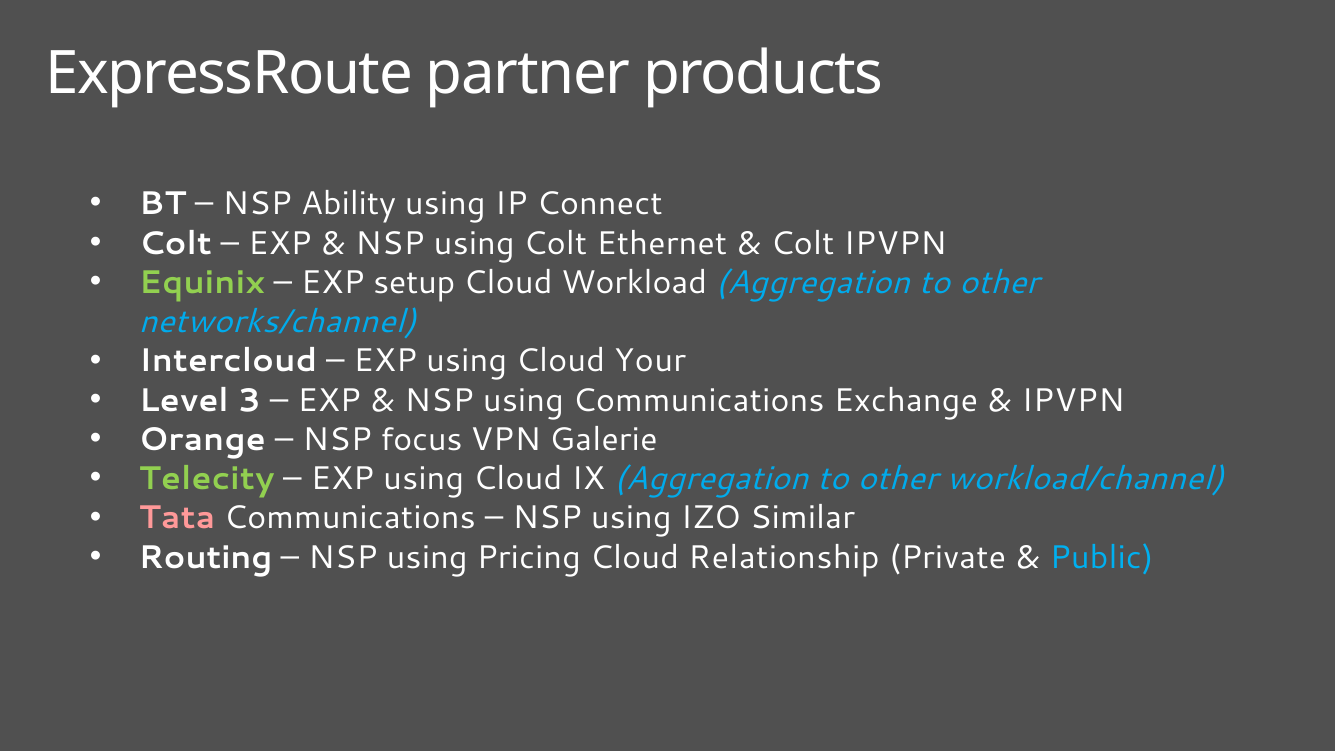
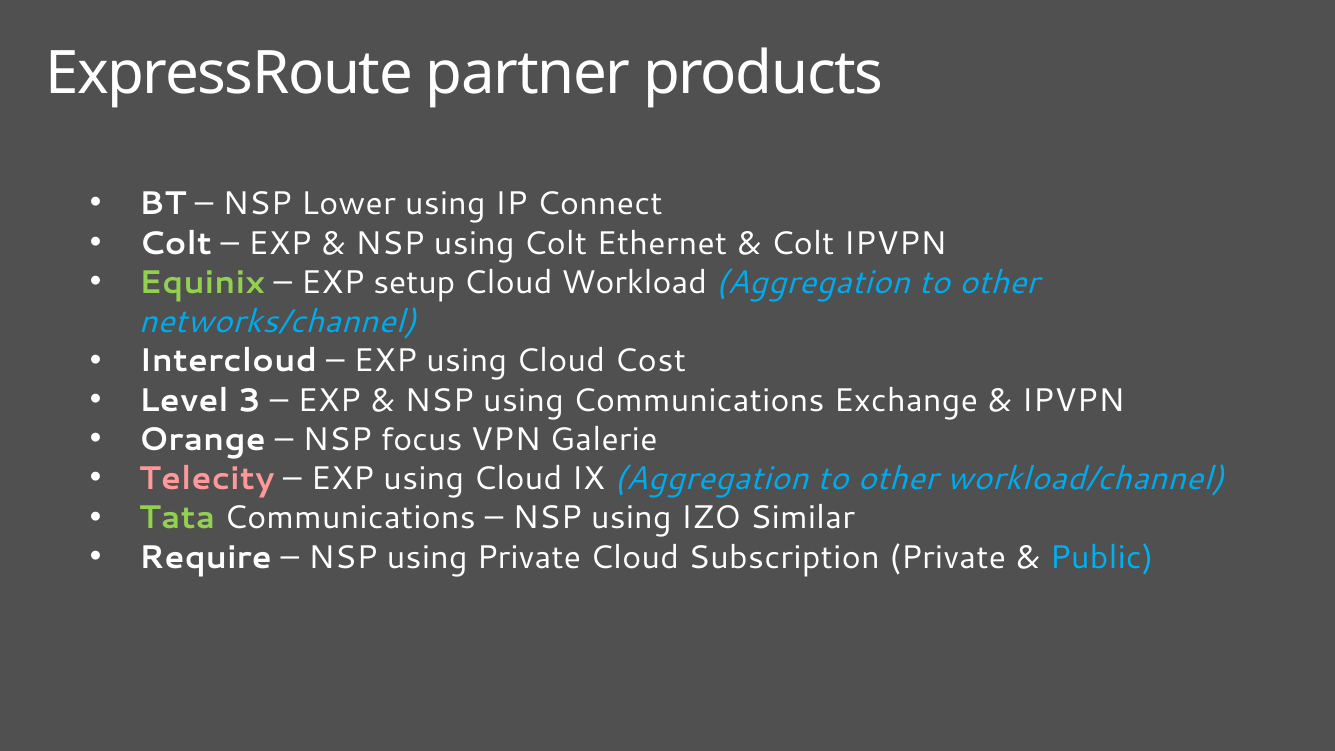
Ability: Ability -> Lower
Your: Your -> Cost
Telecity colour: light green -> pink
Tata colour: pink -> light green
Routing: Routing -> Require
using Pricing: Pricing -> Private
Relationship: Relationship -> Subscription
